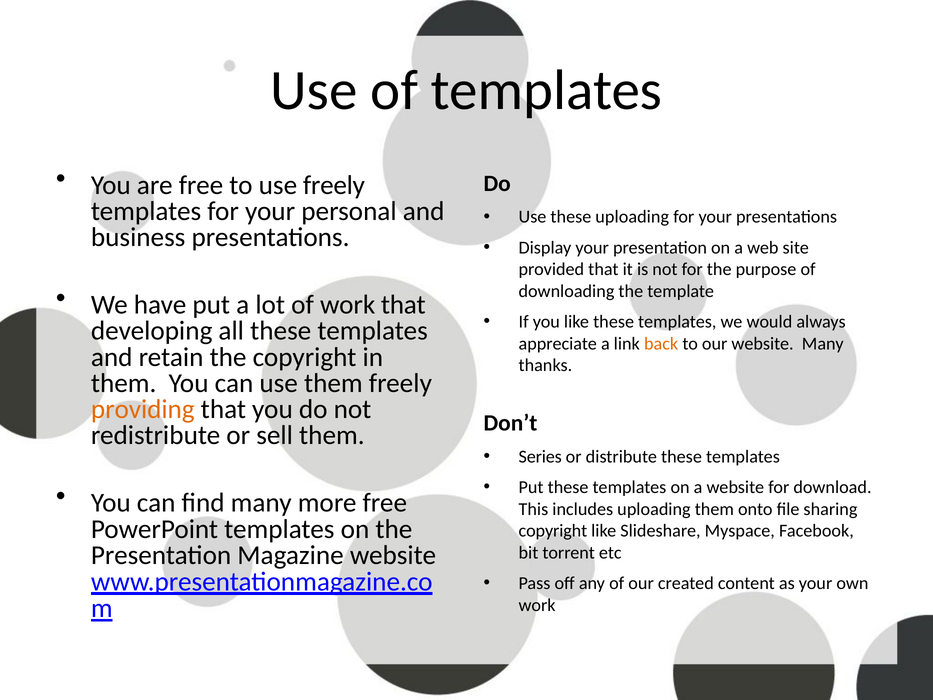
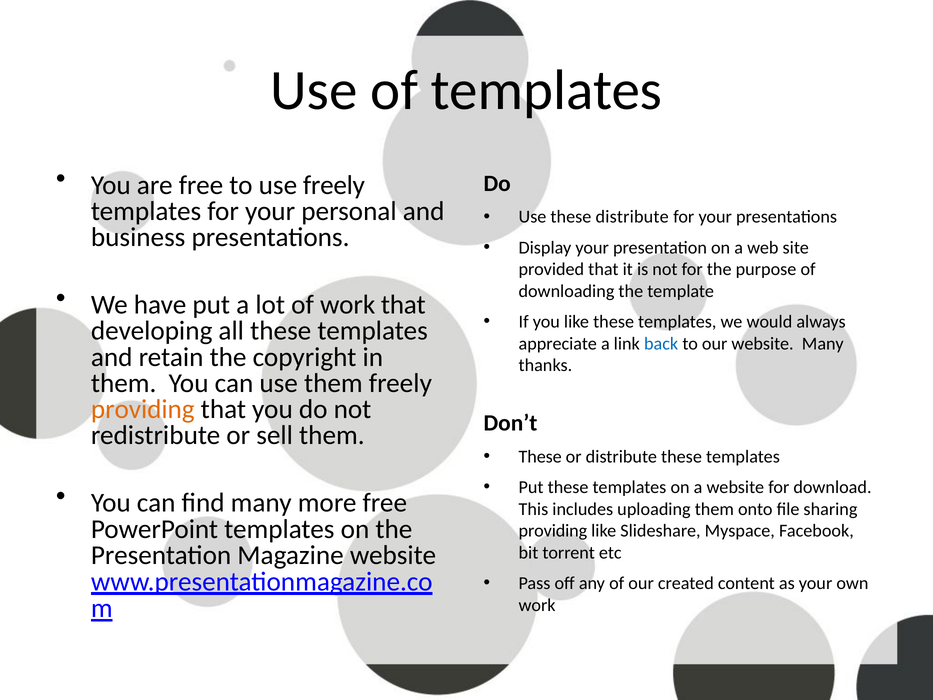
these uploading: uploading -> distribute
back colour: orange -> blue
Series at (540, 456): Series -> These
copyright at (553, 531): copyright -> providing
